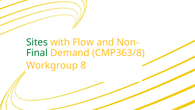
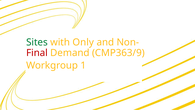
Flow: Flow -> Only
Final colour: green -> red
CMP363/8: CMP363/8 -> CMP363/9
8: 8 -> 1
